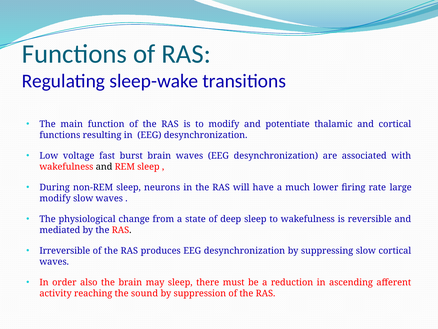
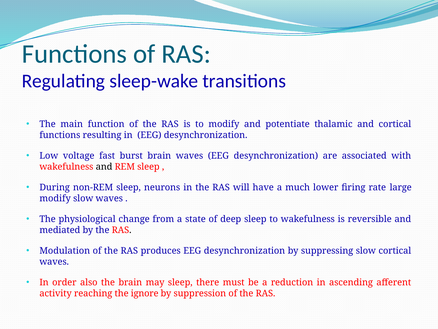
Irreversible: Irreversible -> Modulation
sound: sound -> ignore
